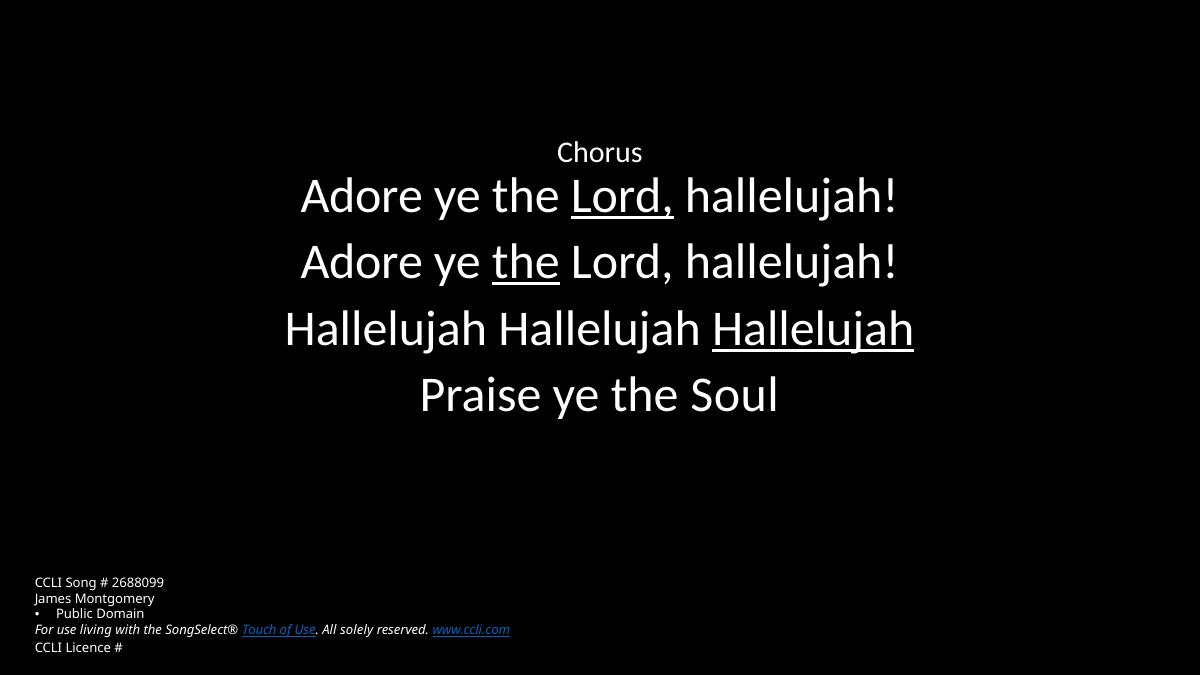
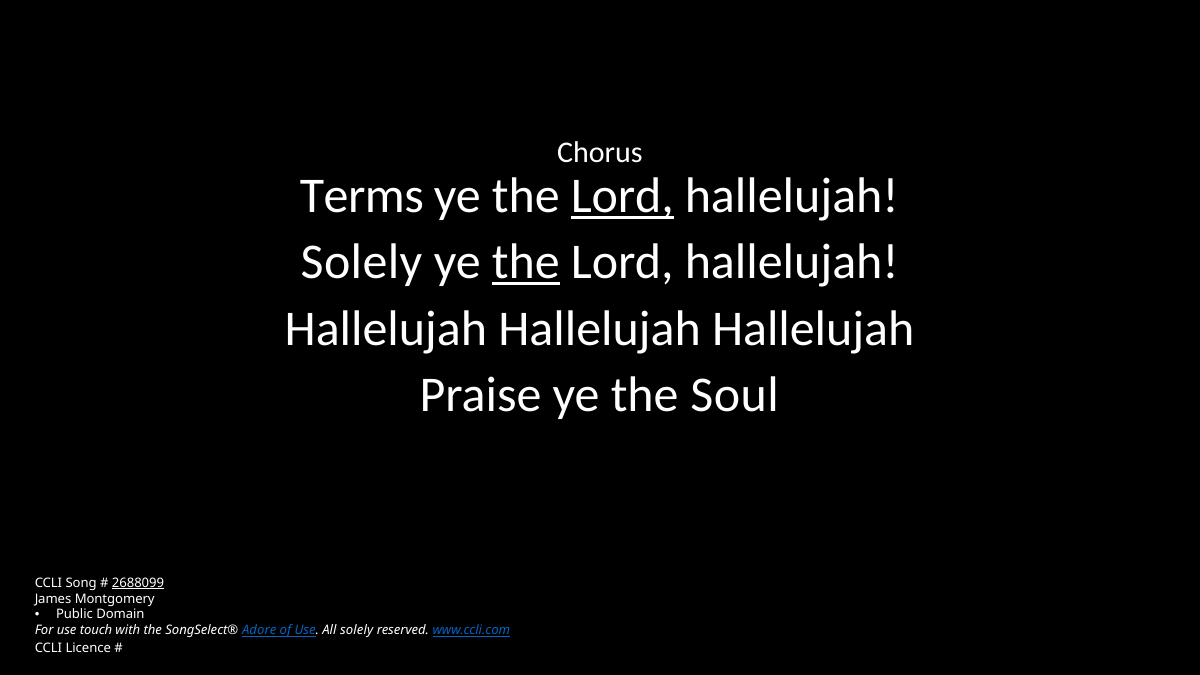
Adore at (362, 196): Adore -> Terms
Adore at (362, 262): Adore -> Solely
Hallelujah at (813, 329) underline: present -> none
2688099 underline: none -> present
living: living -> touch
Touch: Touch -> Adore
